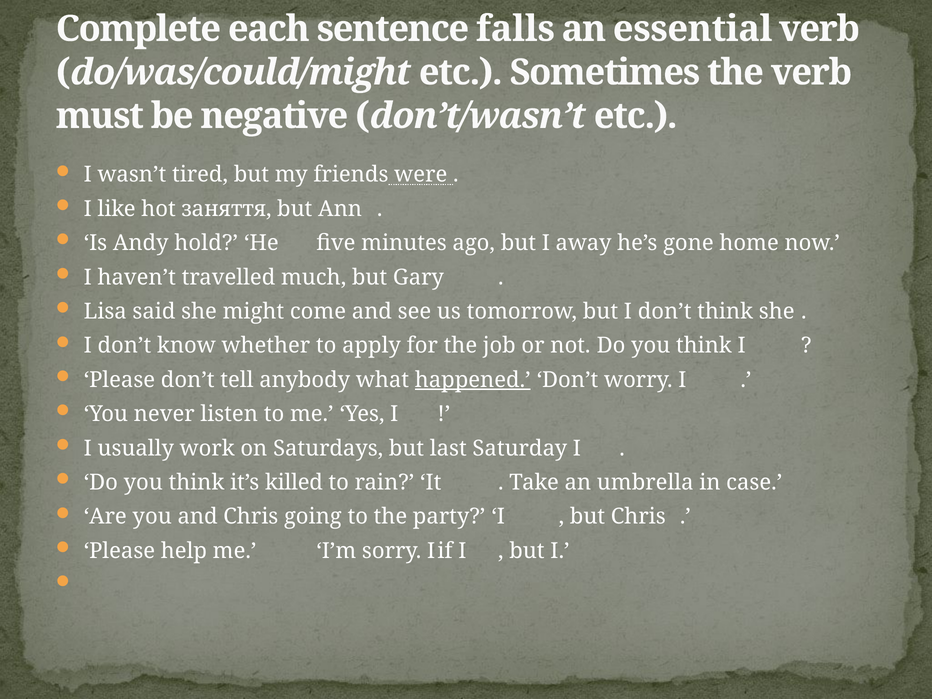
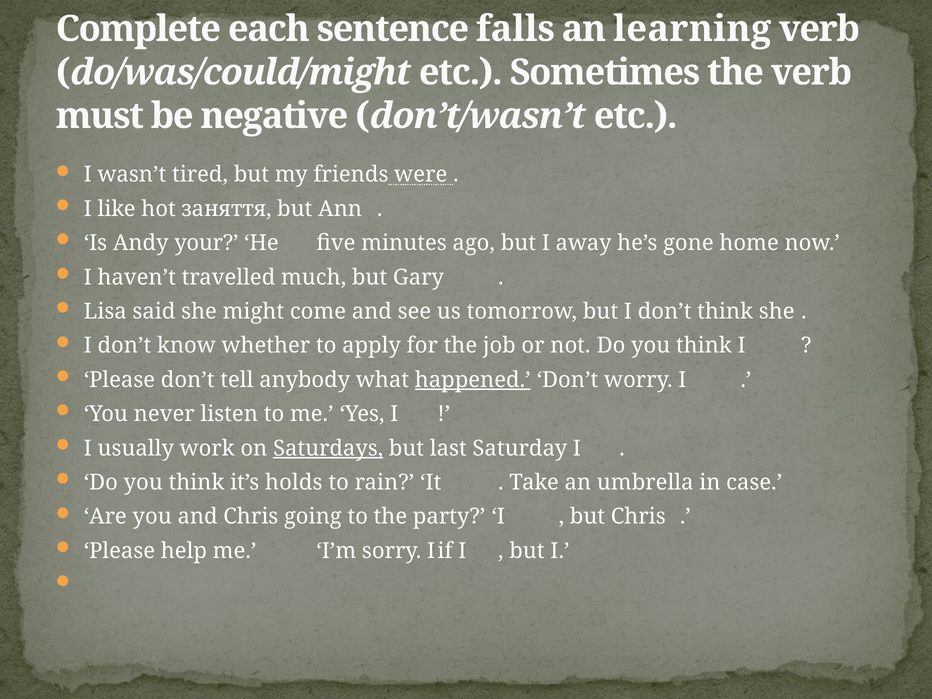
essential: essential -> learning
hold: hold -> your
Saturdays underline: none -> present
killed: killed -> holds
